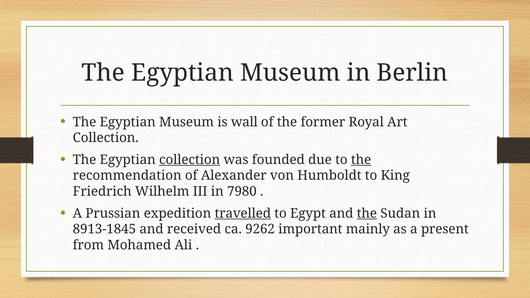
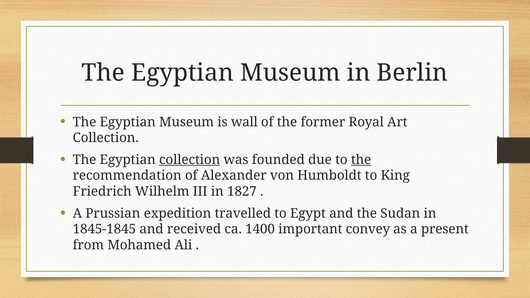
7980: 7980 -> 1827
travelled underline: present -> none
the at (367, 213) underline: present -> none
8913-1845: 8913-1845 -> 1845-1845
9262: 9262 -> 1400
mainly: mainly -> convey
